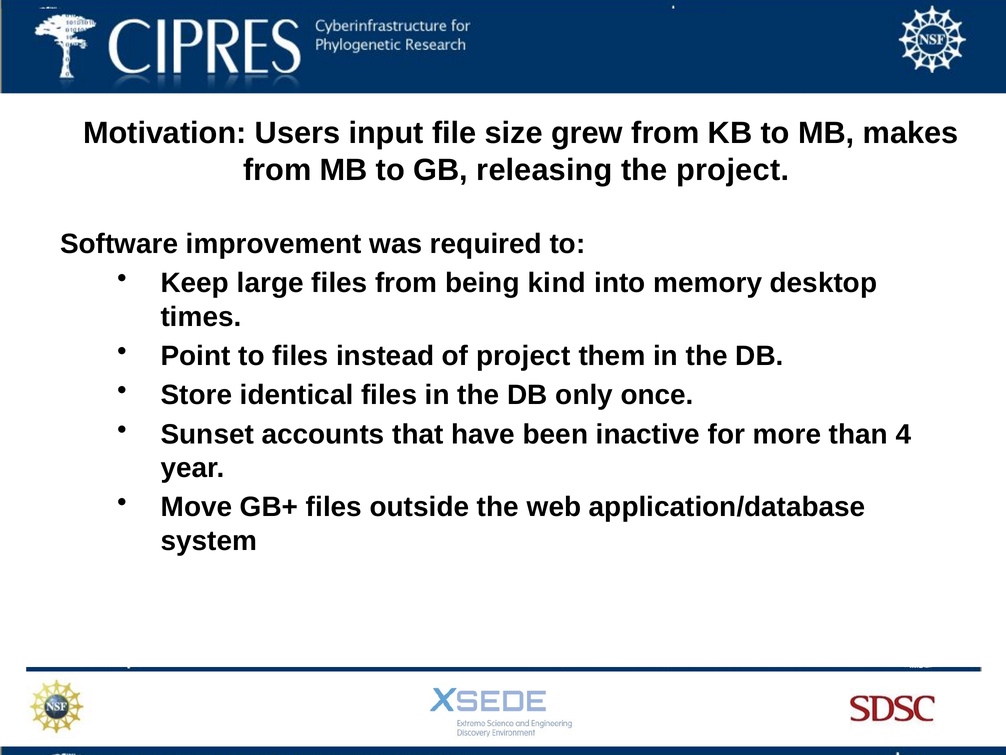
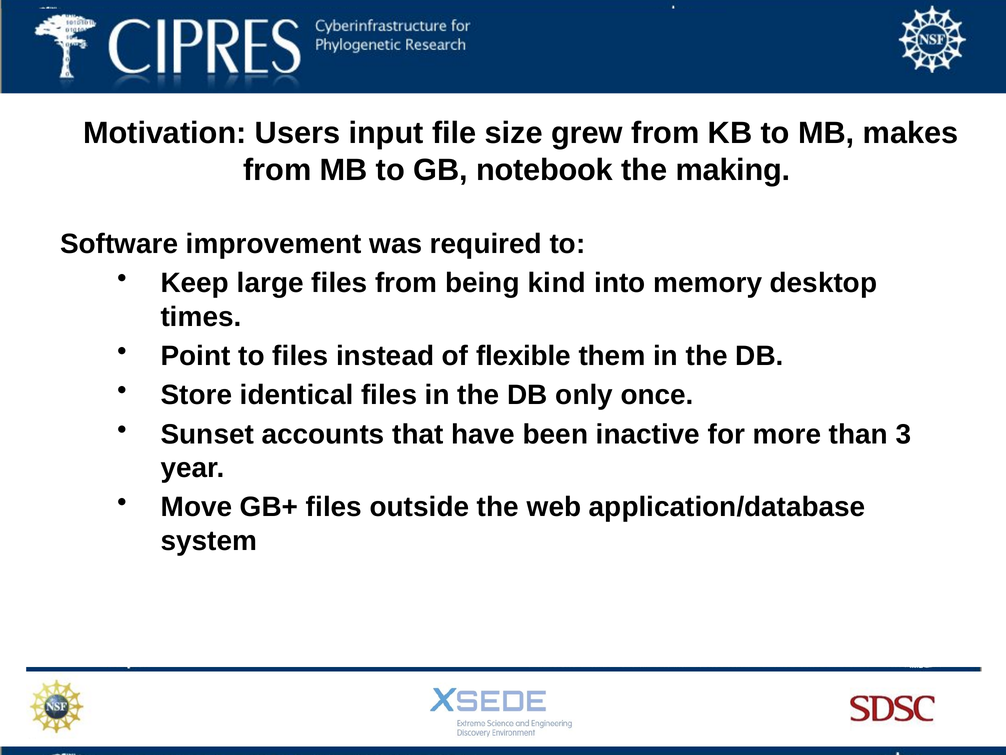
releasing: releasing -> notebook
the project: project -> making
of project: project -> flexible
4: 4 -> 3
